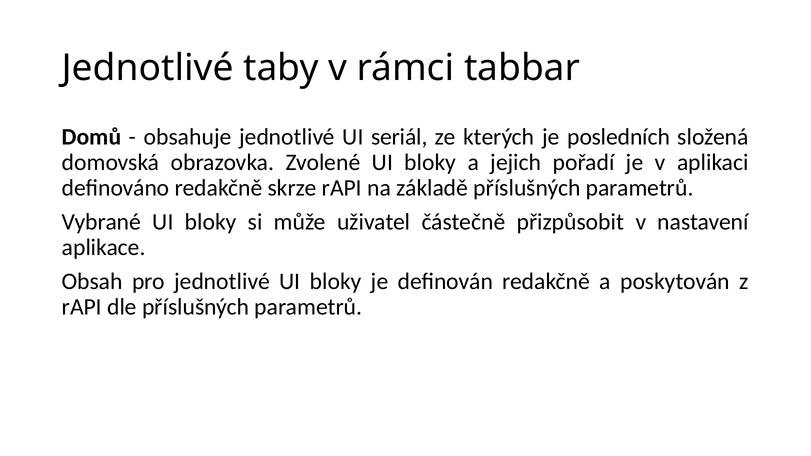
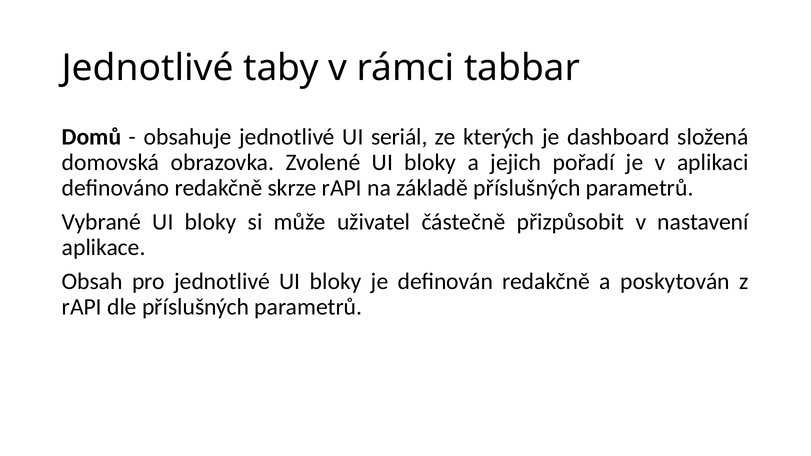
posledních: posledních -> dashboard
